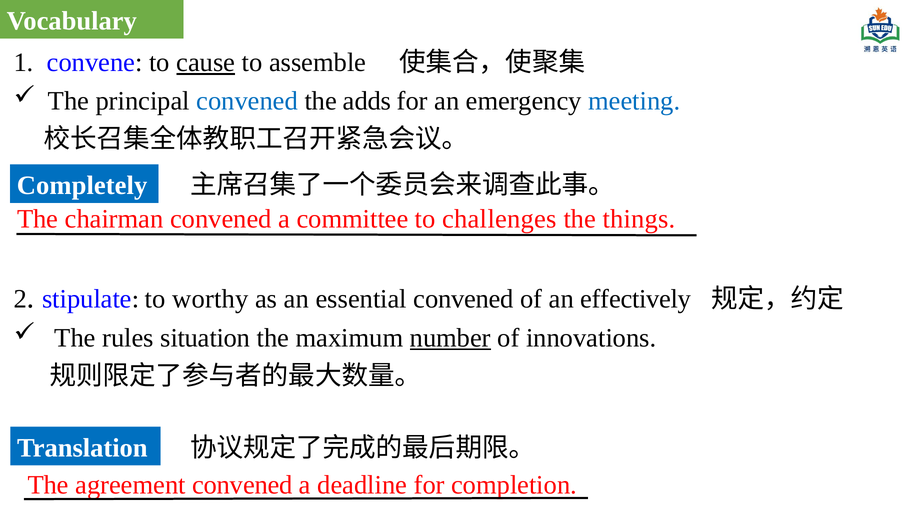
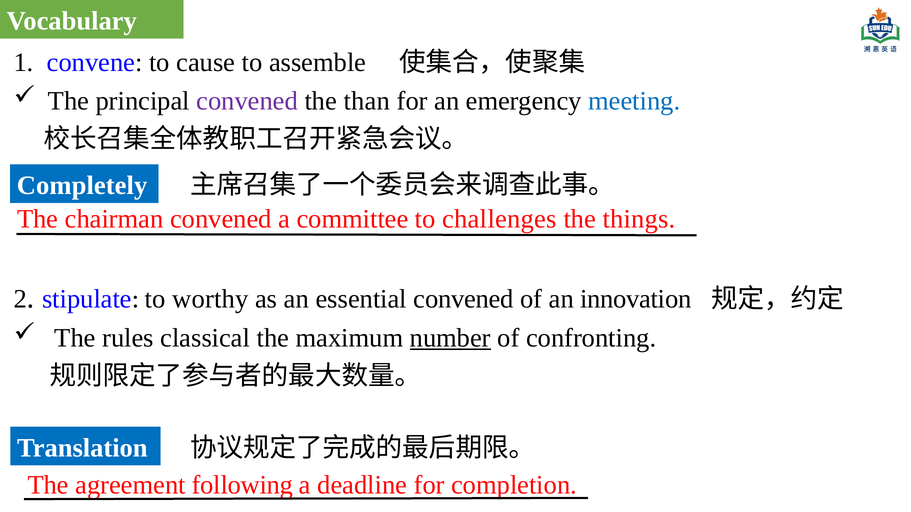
cause underline: present -> none
convened at (247, 101) colour: blue -> purple
adds: adds -> than
effectively: effectively -> innovation
situation: situation -> classical
innovations: innovations -> confronting
agreement convened: convened -> following
